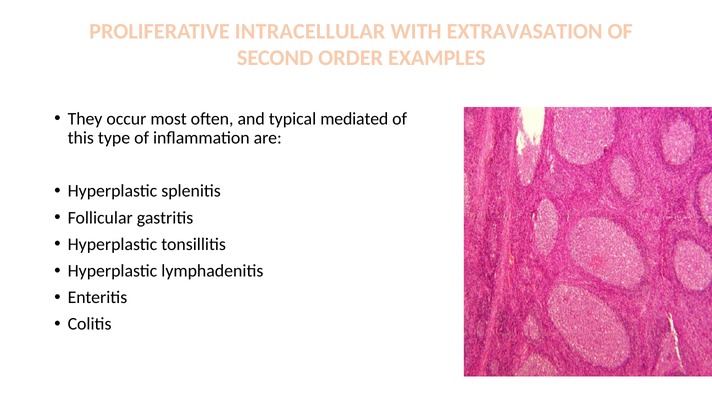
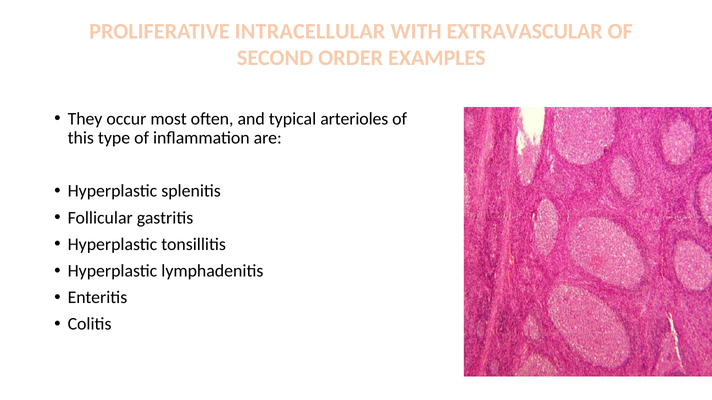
EXTRAVASATION: EXTRAVASATION -> EXTRAVASCULAR
mediated: mediated -> arterioles
